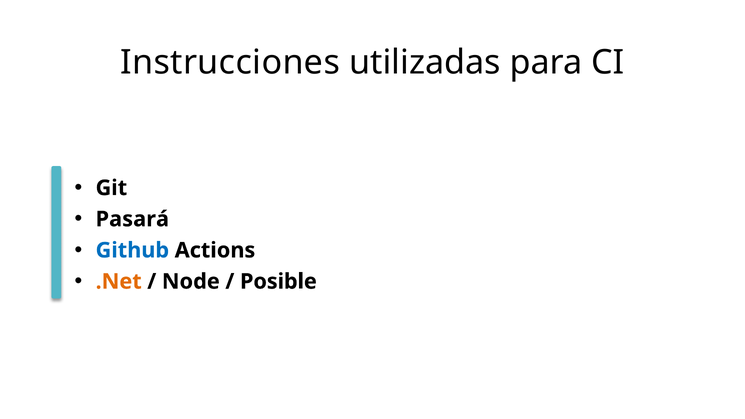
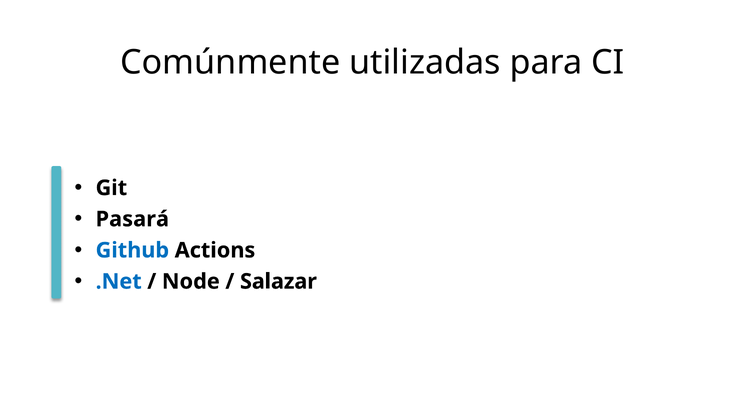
Instrucciones: Instrucciones -> Comúnmente
.Net colour: orange -> blue
Posible: Posible -> Salazar
